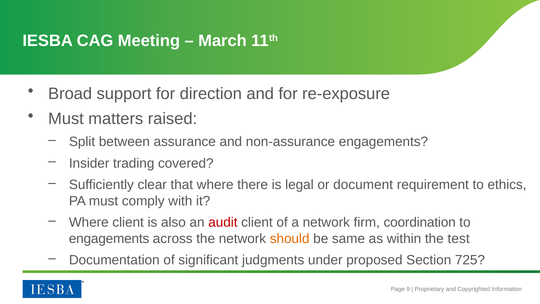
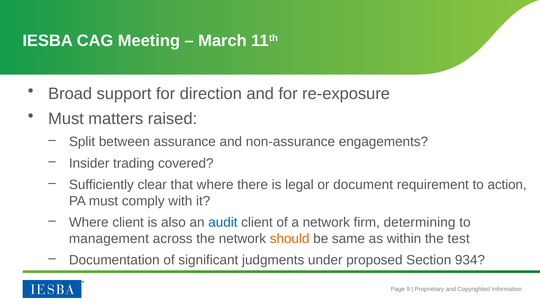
ethics: ethics -> action
audit colour: red -> blue
coordination: coordination -> determining
engagements at (109, 238): engagements -> management
725: 725 -> 934
